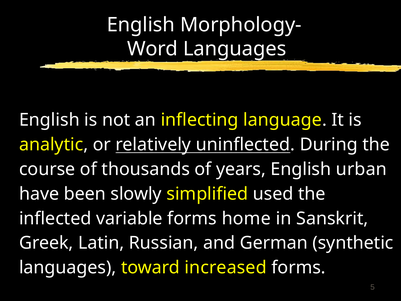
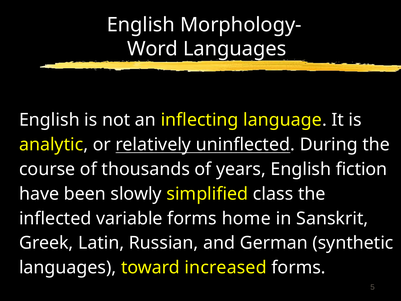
urban: urban -> fiction
used: used -> class
